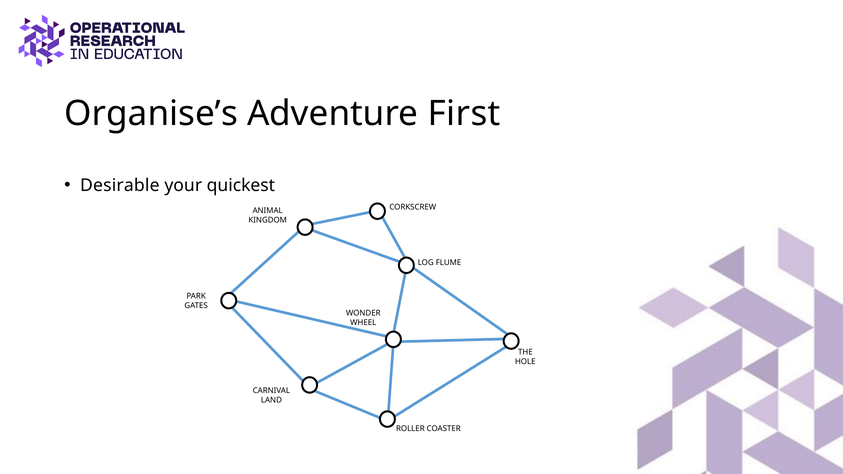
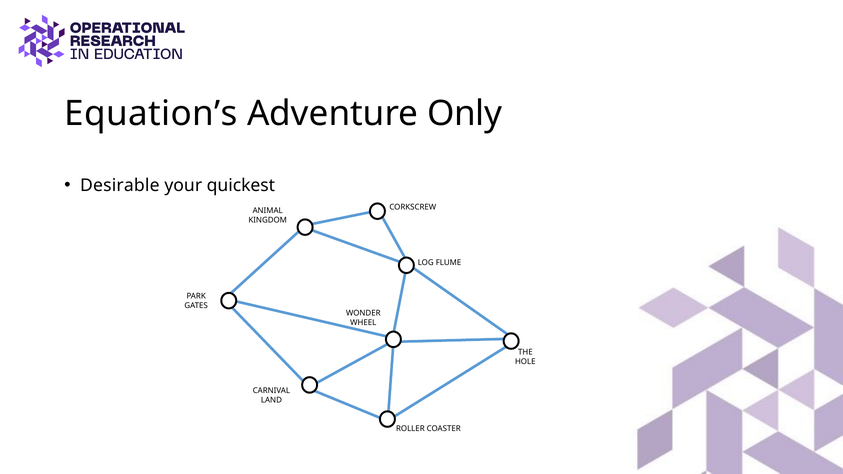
Organise’s: Organise’s -> Equation’s
First: First -> Only
